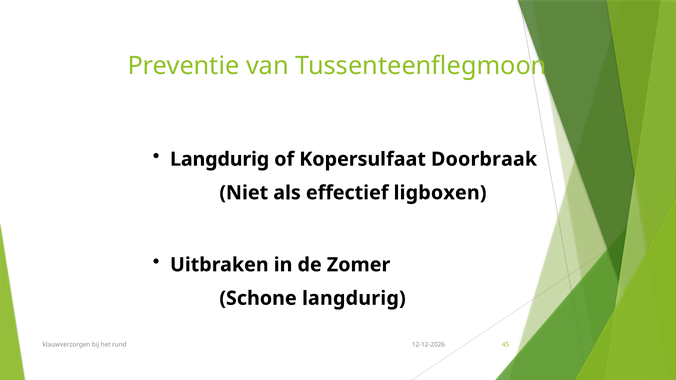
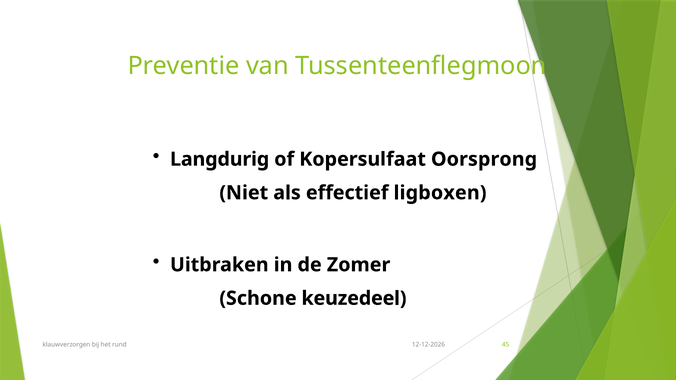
Doorbraak: Doorbraak -> Oorsprong
Schone langdurig: langdurig -> keuzedeel
